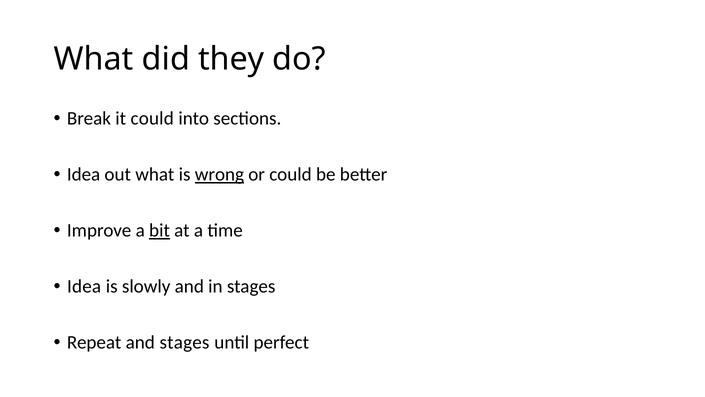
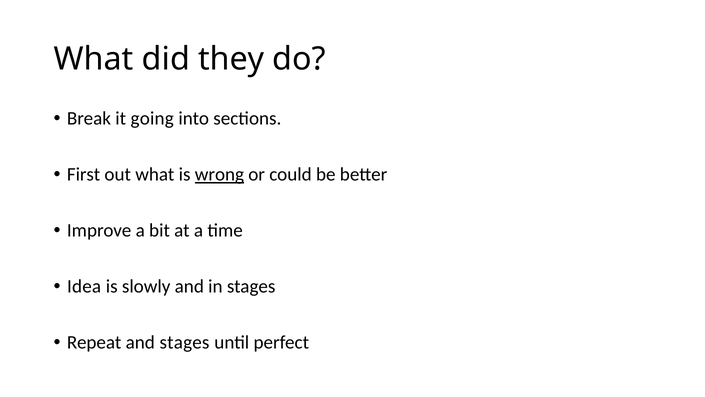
it could: could -> going
Idea at (84, 174): Idea -> First
bit underline: present -> none
